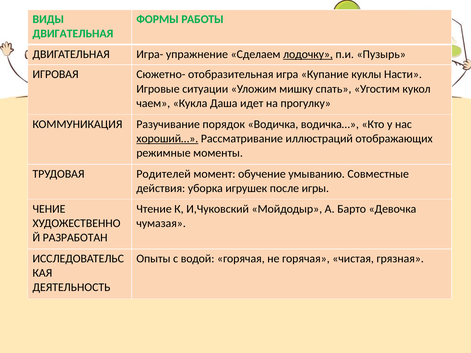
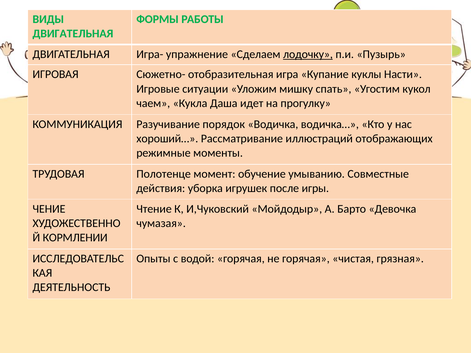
хороший… underline: present -> none
Родителей: Родителей -> Полотенце
РАЗРАБОТАН: РАЗРАБОТАН -> КОРМЛЕНИИ
